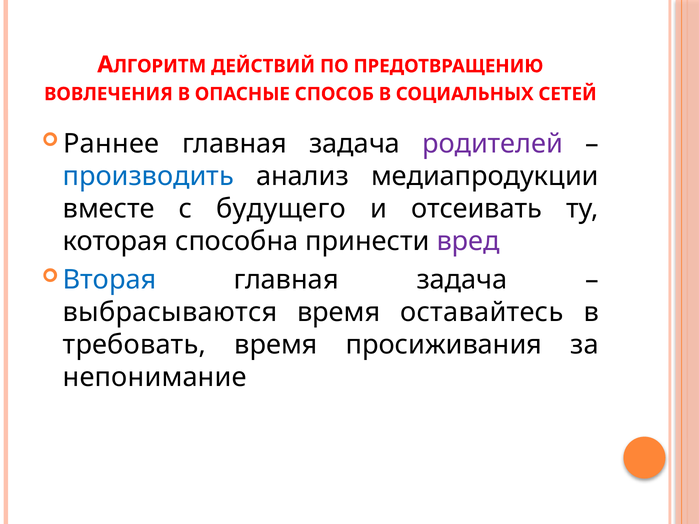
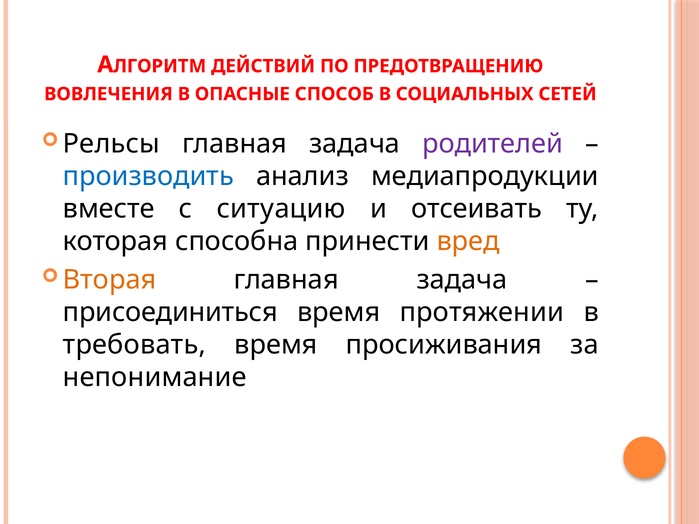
Раннее: Раннее -> Рельсы
будущего: будущего -> ситуацию
вред colour: purple -> orange
Вторая colour: blue -> orange
выбрасываются: выбрасываются -> присоединиться
оставайтесь: оставайтесь -> протяжении
